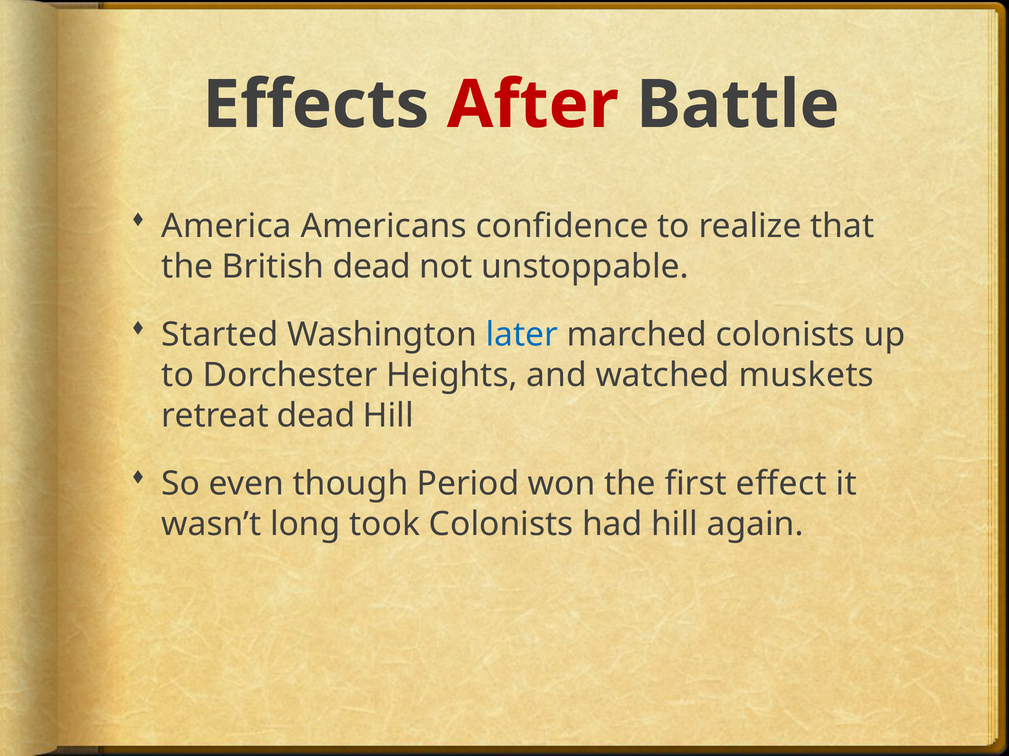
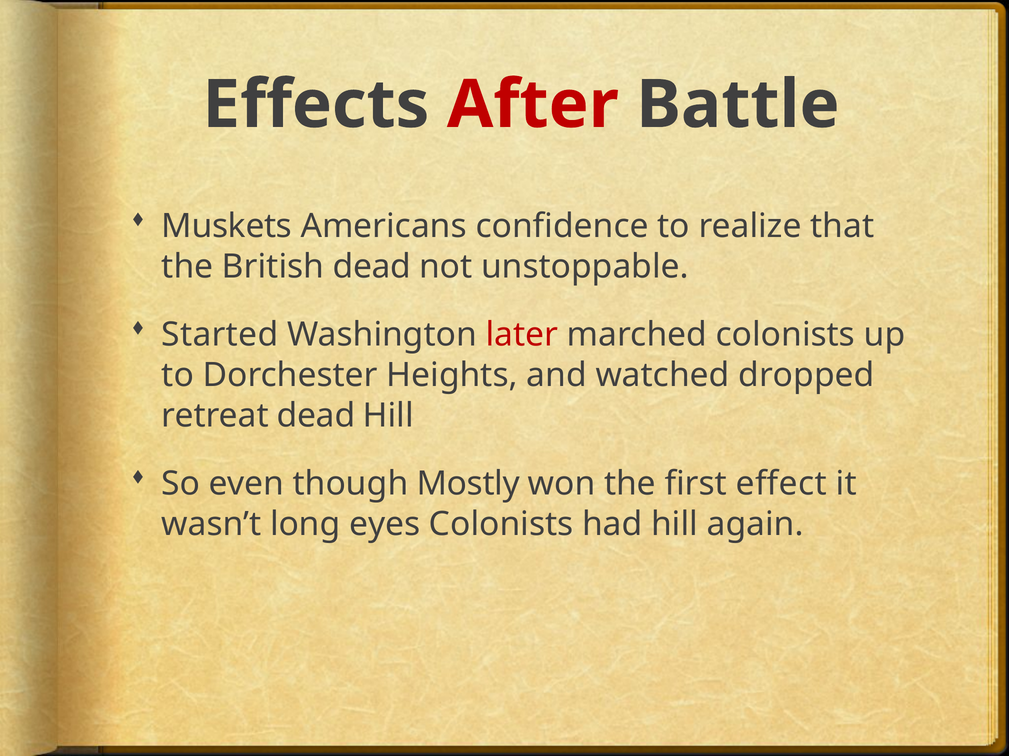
America: America -> Muskets
later colour: blue -> red
muskets: muskets -> dropped
Period: Period -> Mostly
took: took -> eyes
